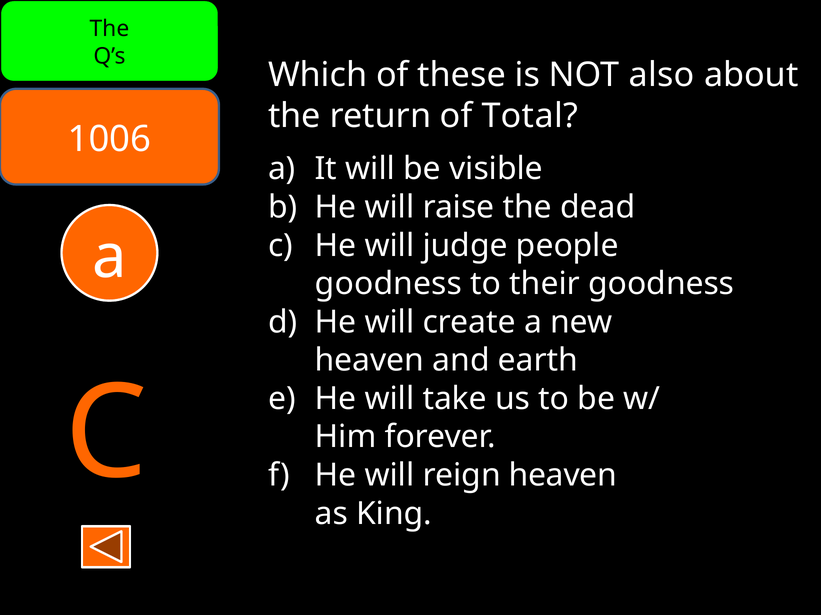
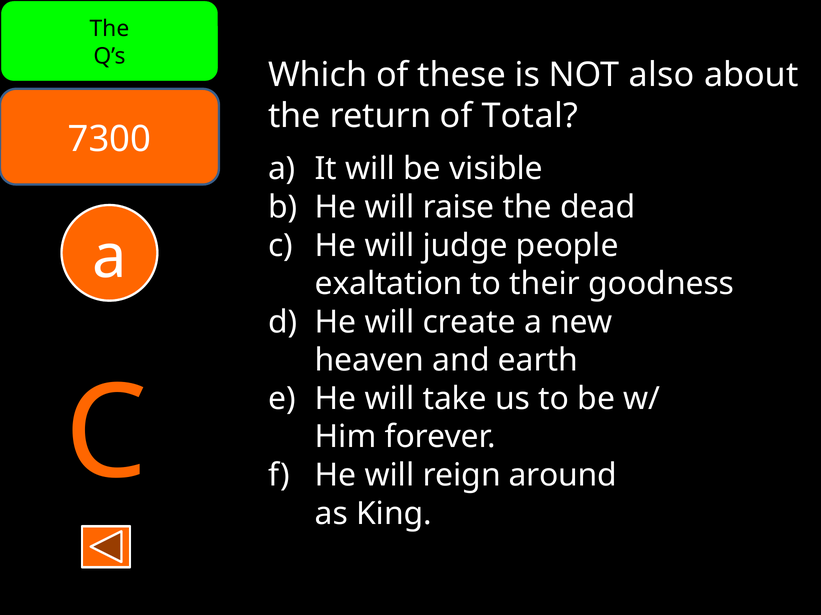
1006: 1006 -> 7300
goodness at (388, 284): goodness -> exaltation
reign heaven: heaven -> around
